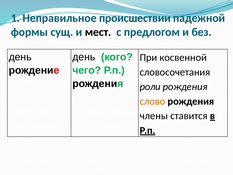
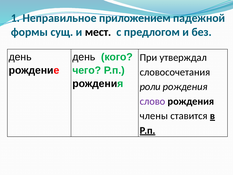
происшествии: происшествии -> приложением
косвенной: косвенной -> утверждал
слово colour: orange -> purple
